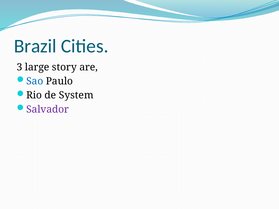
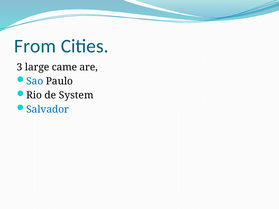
Brazil: Brazil -> From
story: story -> came
Salvador colour: purple -> blue
